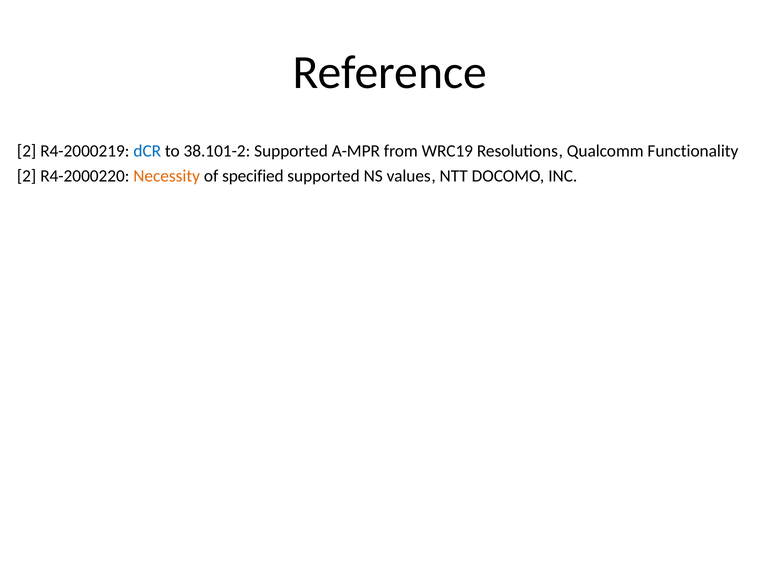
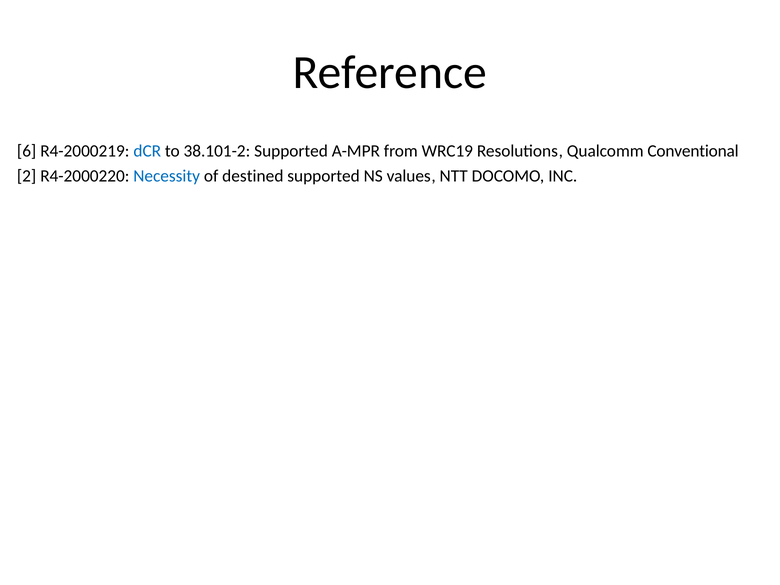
2 at (27, 151): 2 -> 6
Functionality: Functionality -> Conventional
Necessity colour: orange -> blue
specified: specified -> destined
